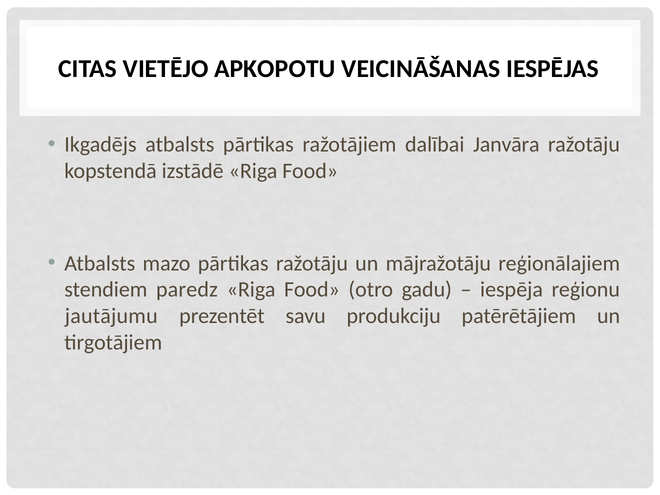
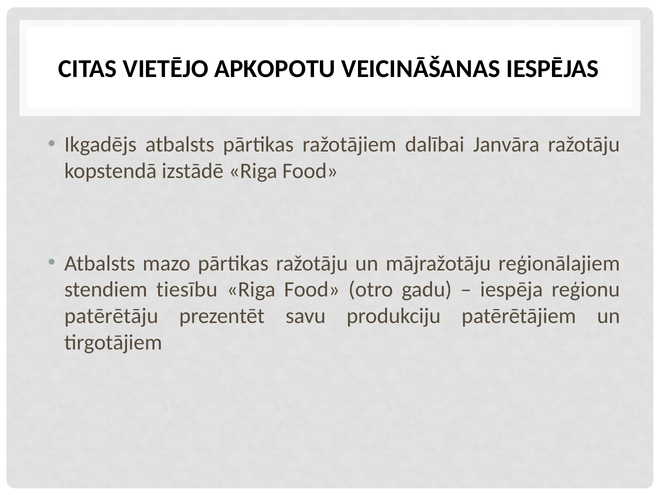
paredz: paredz -> tiesību
jautājumu: jautājumu -> patērētāju
